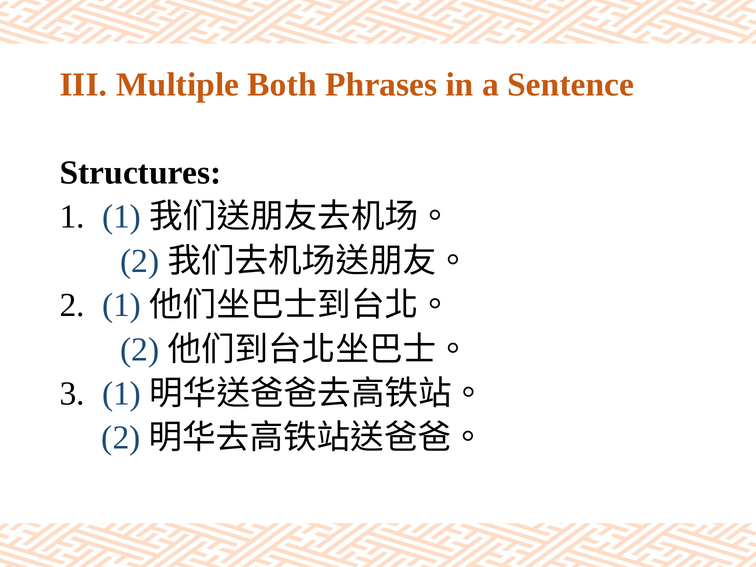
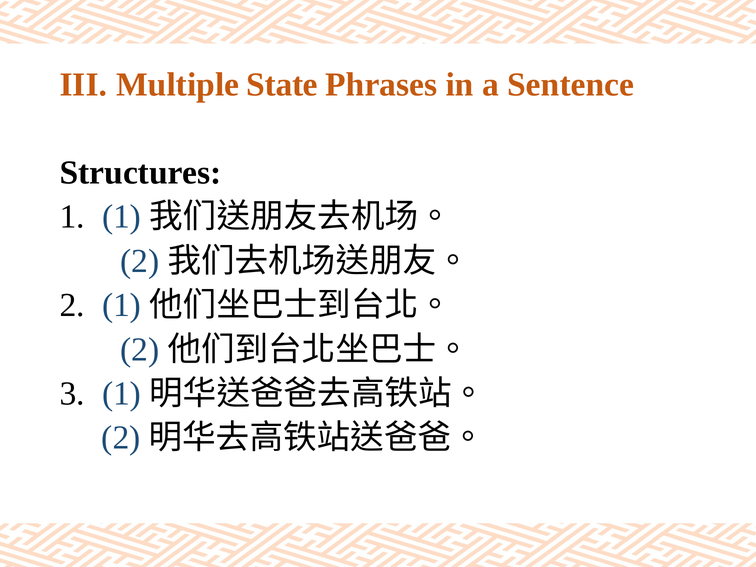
Both: Both -> State
